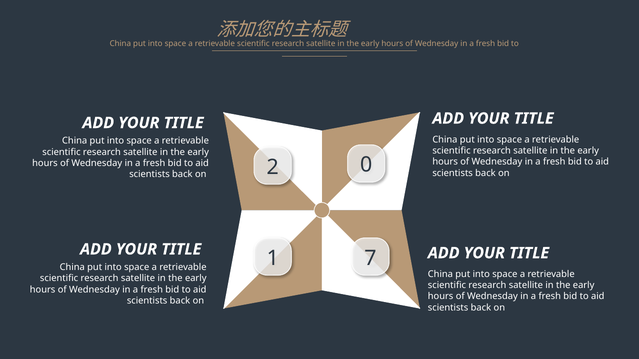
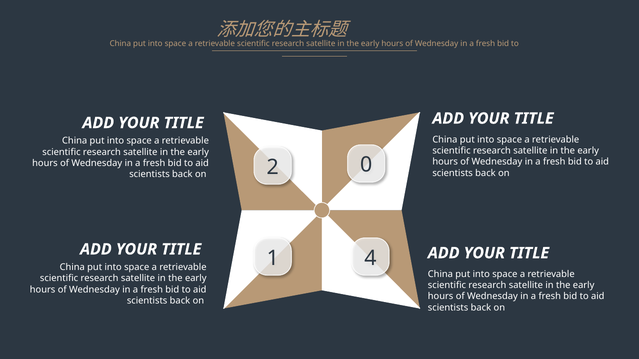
7: 7 -> 4
